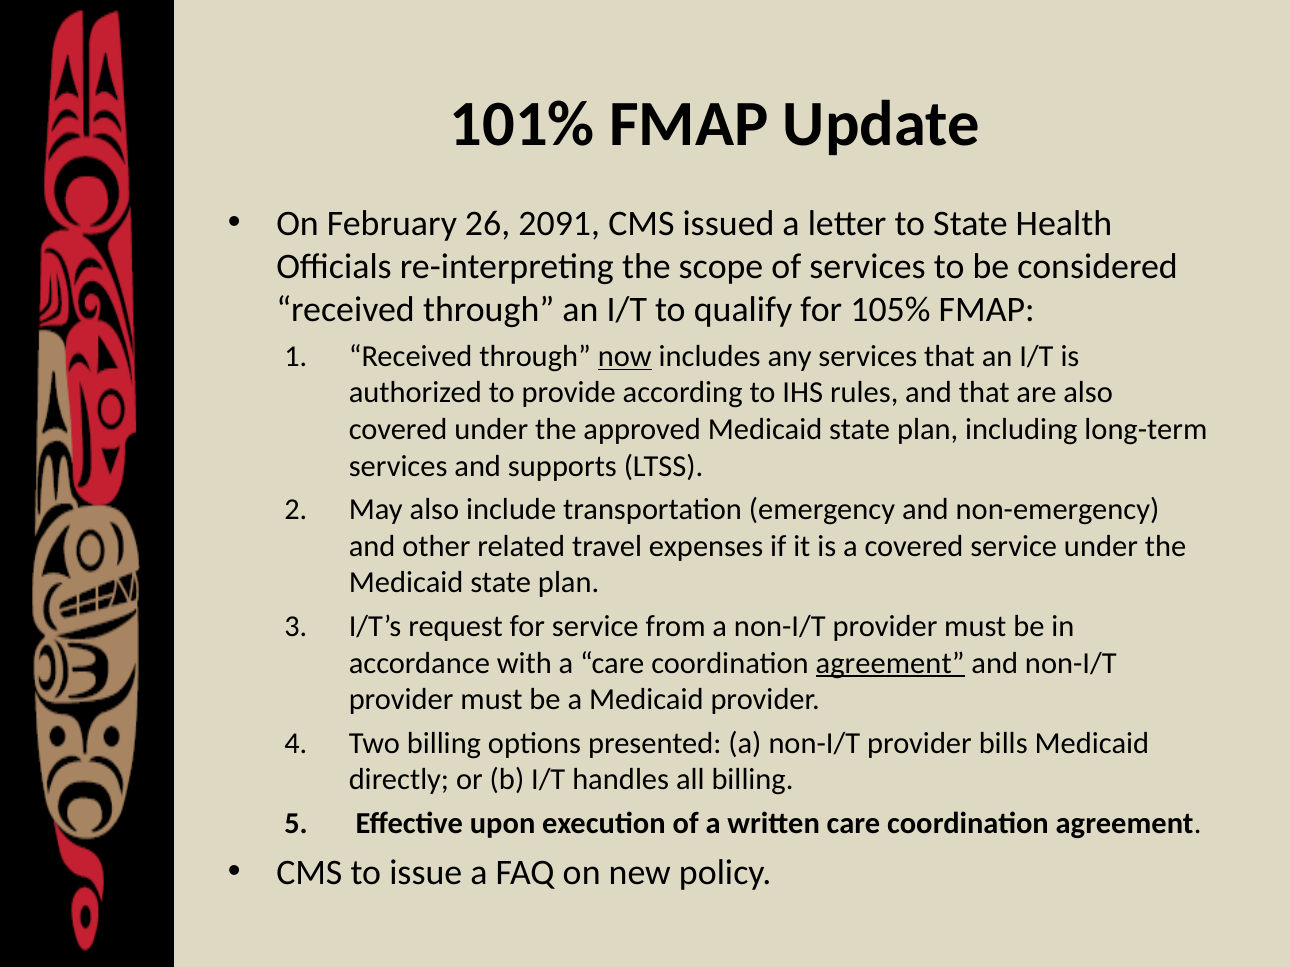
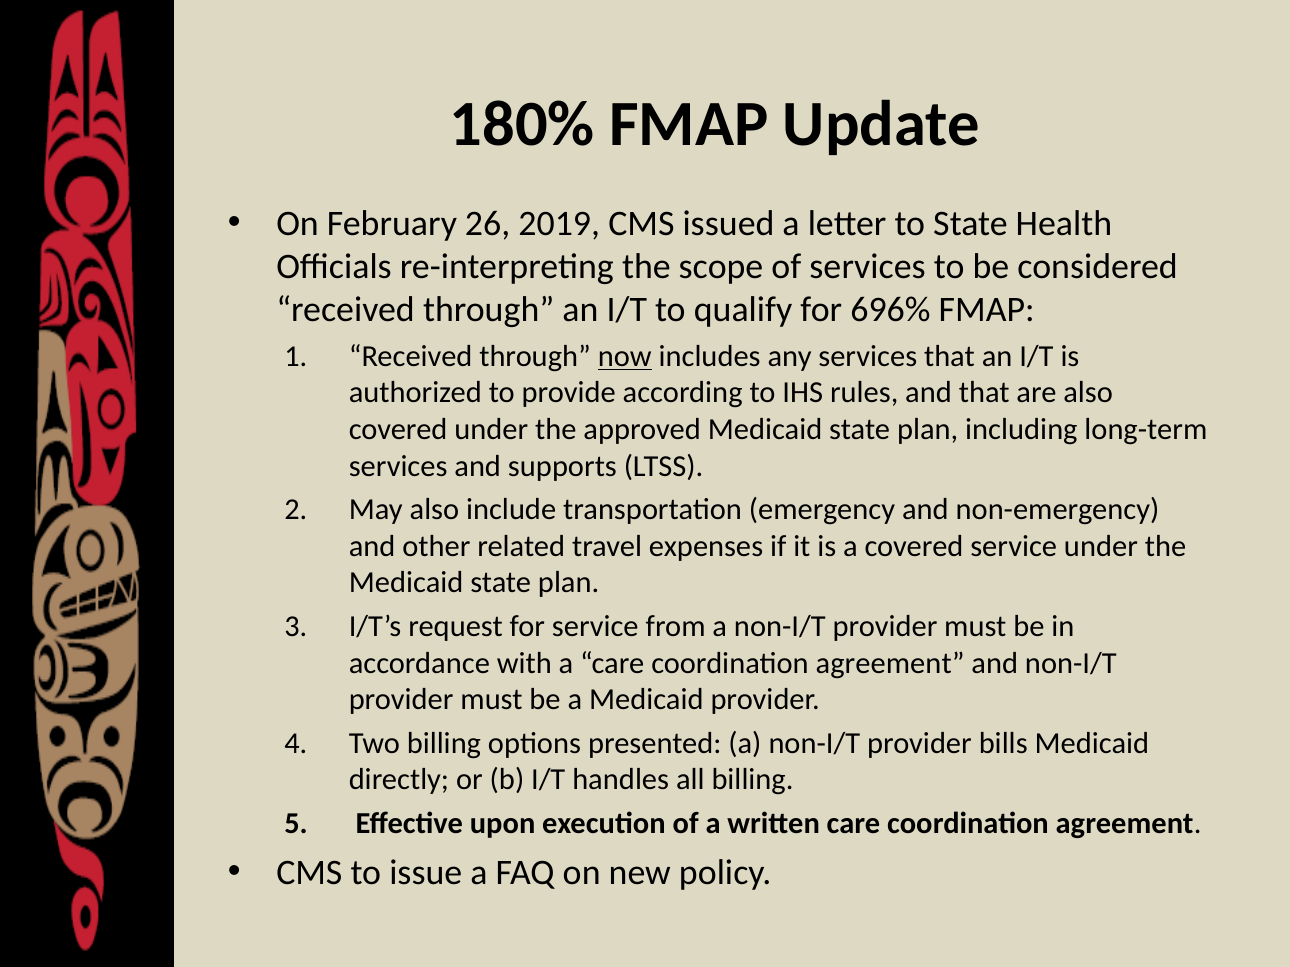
101%: 101% -> 180%
2091: 2091 -> 2019
105%: 105% -> 696%
agreement at (890, 663) underline: present -> none
